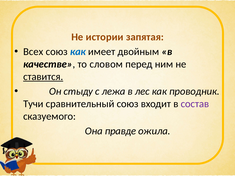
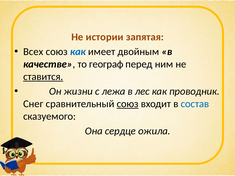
словом: словом -> географ
стыду: стыду -> жизни
Тучи: Тучи -> Снег
союз at (128, 104) underline: none -> present
состав colour: purple -> blue
правде: правде -> сердце
